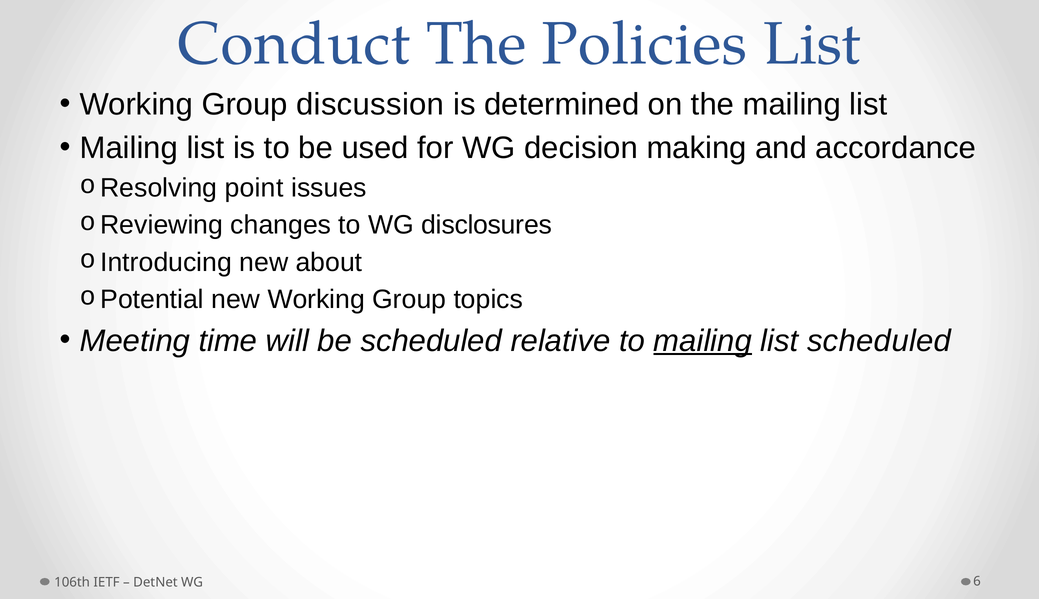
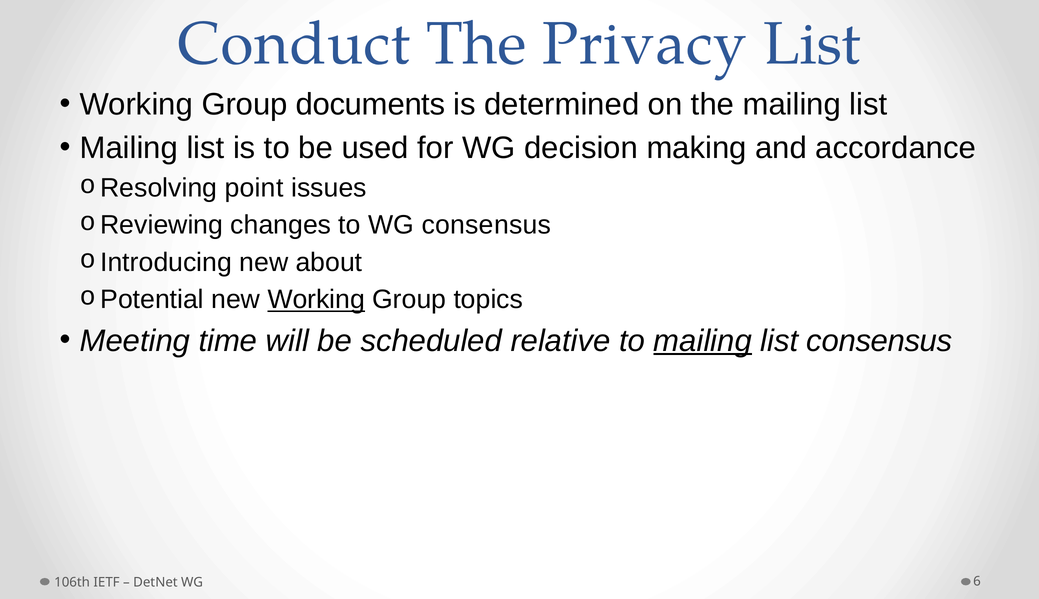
Policies: Policies -> Privacy
discussion: discussion -> documents
WG disclosures: disclosures -> consensus
Working at (316, 300) underline: none -> present
list scheduled: scheduled -> consensus
